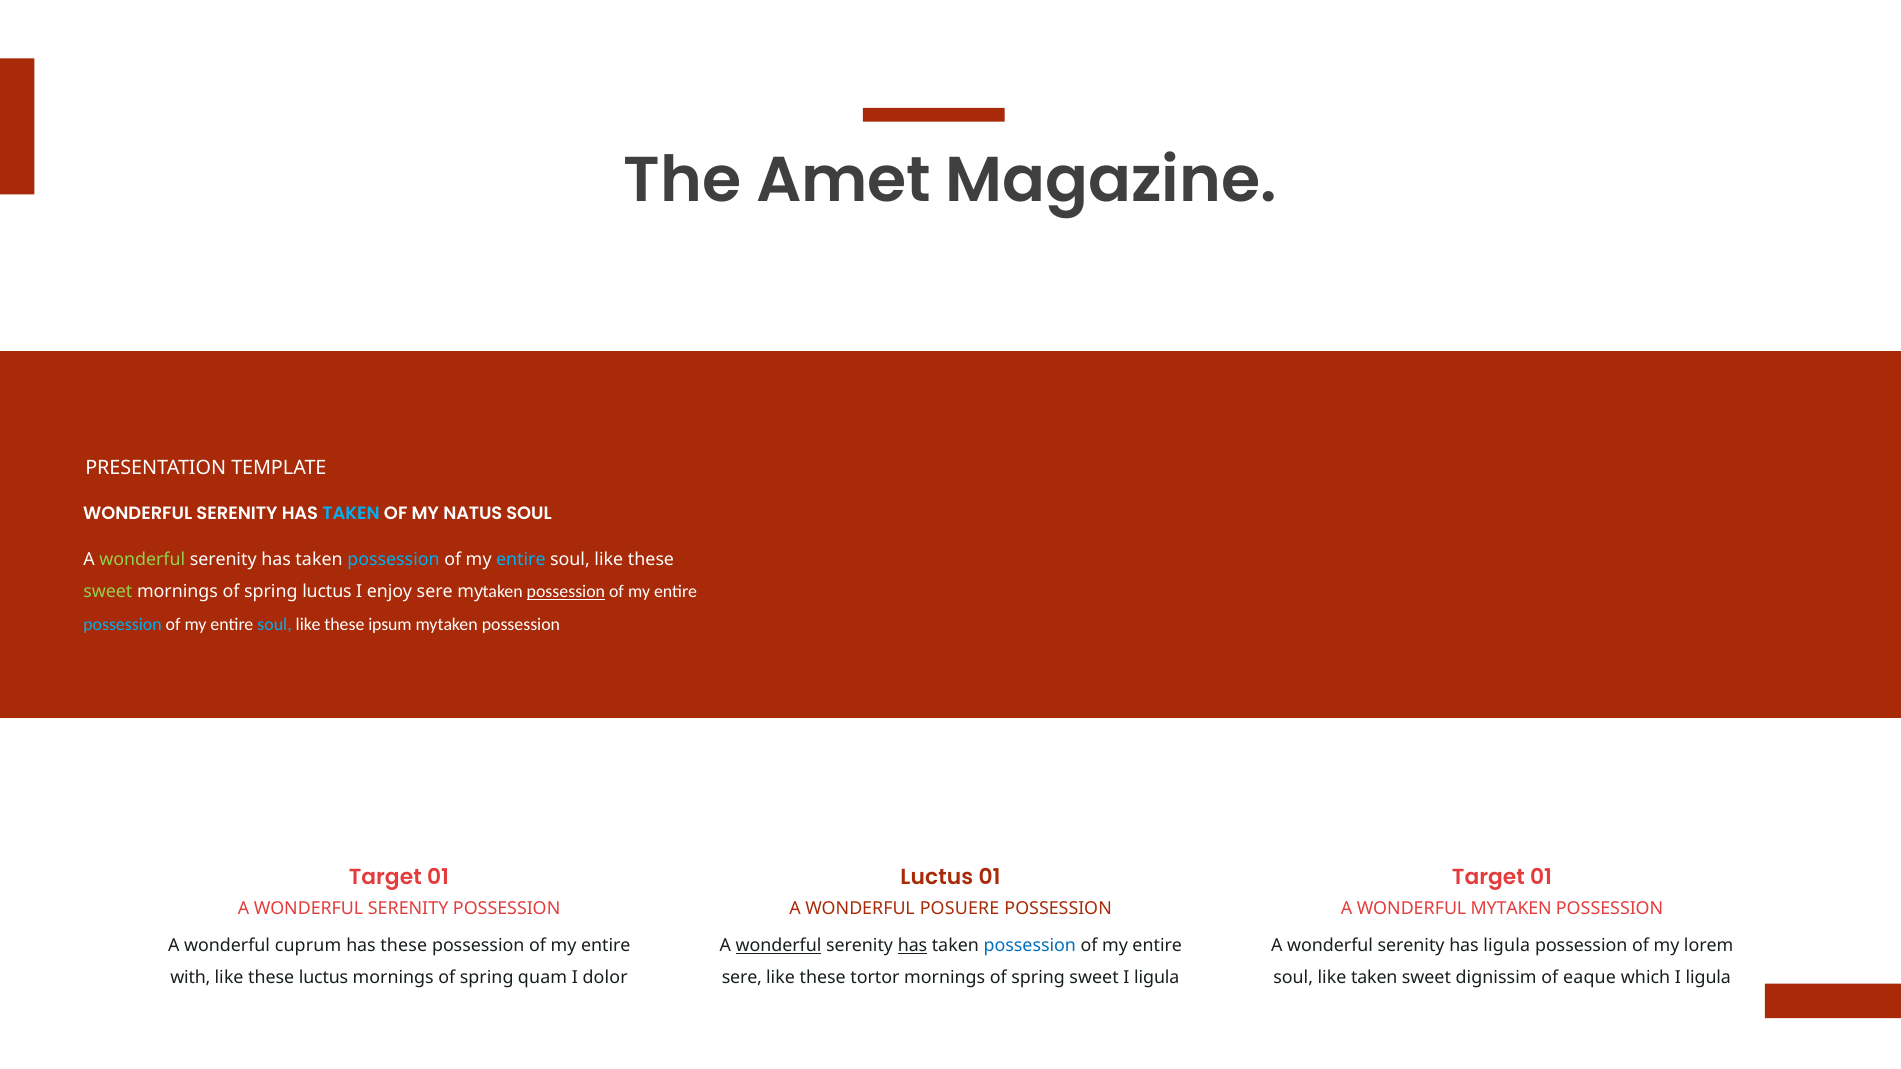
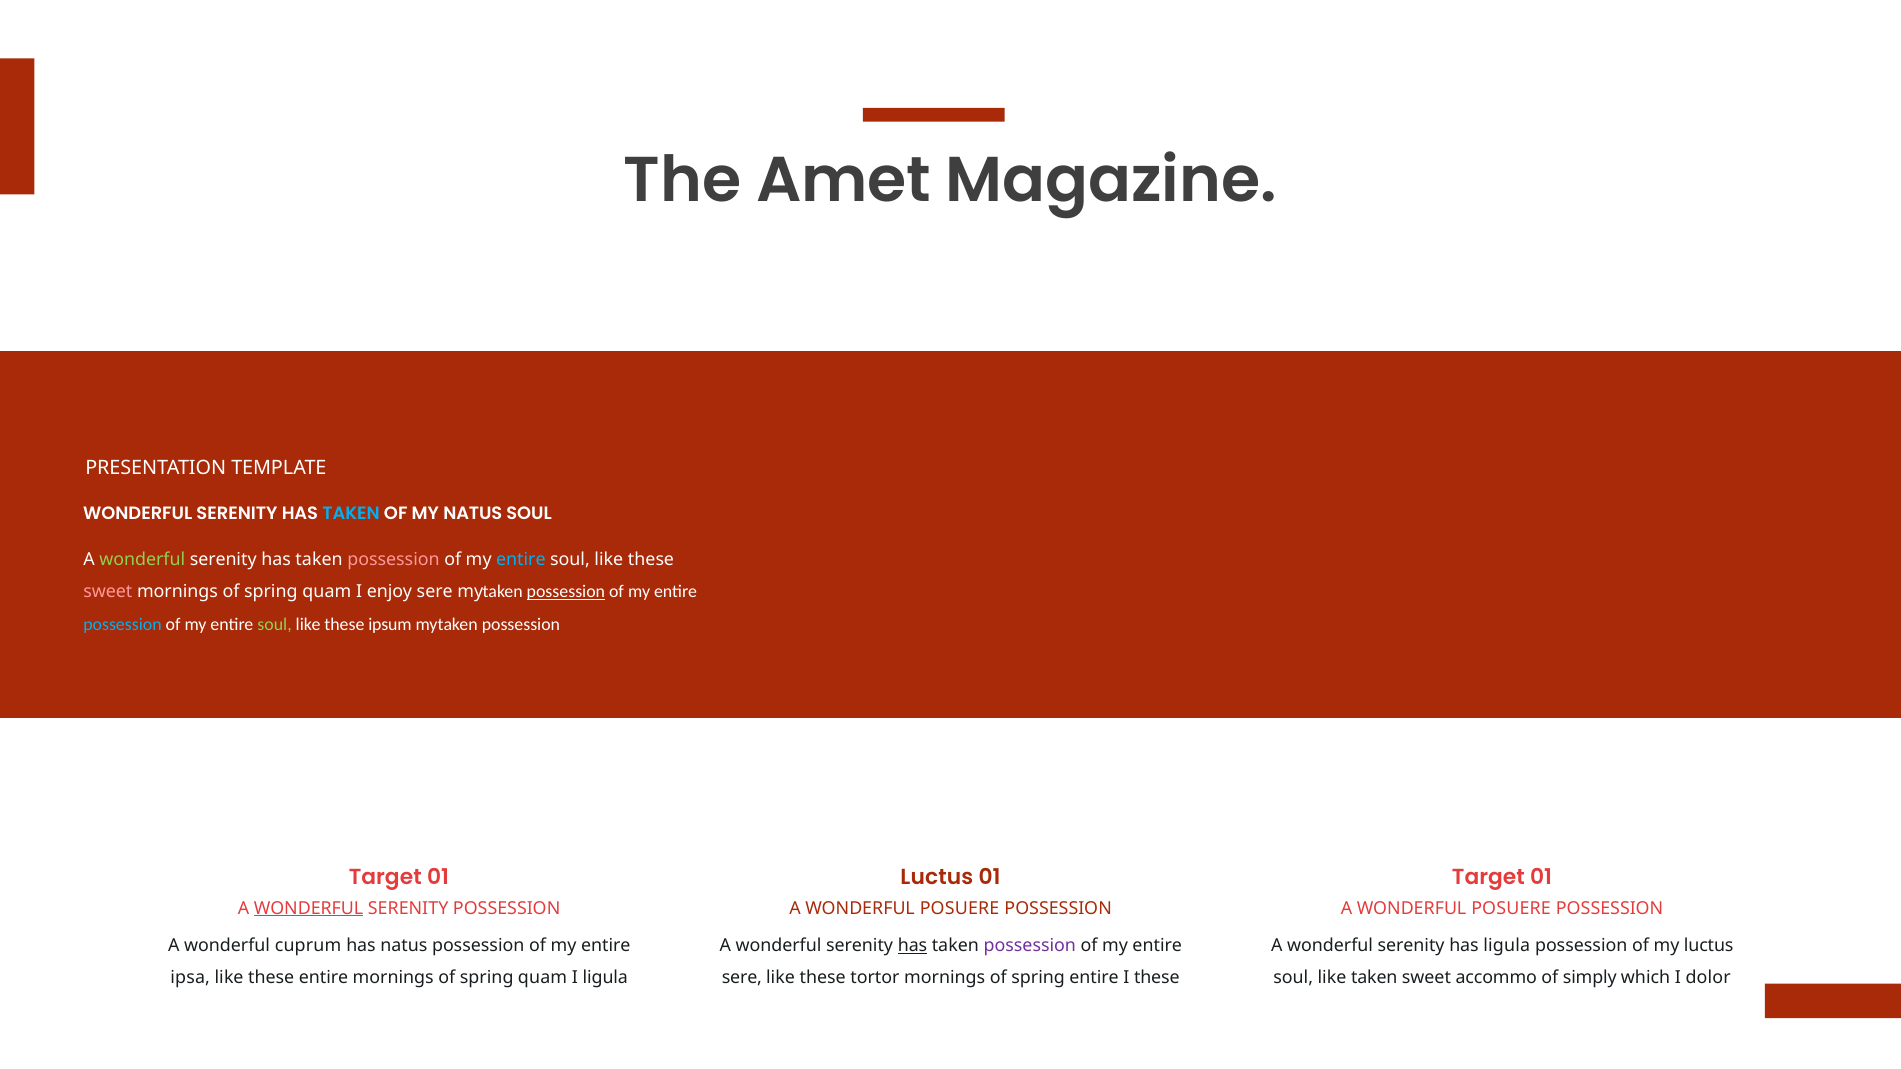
possession at (393, 560) colour: light blue -> pink
sweet at (108, 592) colour: light green -> pink
luctus at (327, 592): luctus -> quam
soul at (275, 624) colour: light blue -> light green
WONDERFUL at (309, 908) underline: none -> present
MYTAKEN at (1511, 908): MYTAKEN -> POSUERE
has these: these -> natus
wonderful at (779, 946) underline: present -> none
possession at (1030, 946) colour: blue -> purple
my lorem: lorem -> luctus
with: with -> ipsa
these luctus: luctus -> entire
I dolor: dolor -> ligula
spring sweet: sweet -> entire
ligula at (1157, 978): ligula -> these
dignissim: dignissim -> accommo
eaque: eaque -> simply
which I ligula: ligula -> dolor
